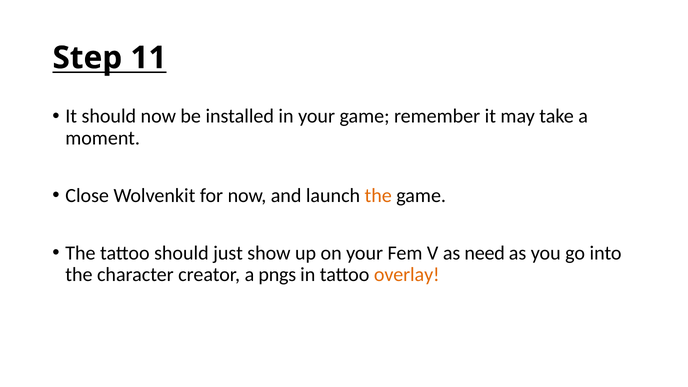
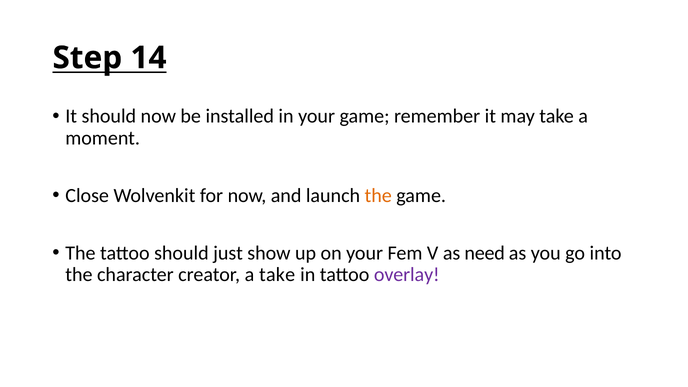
11: 11 -> 14
a pngs: pngs -> take
overlay colour: orange -> purple
